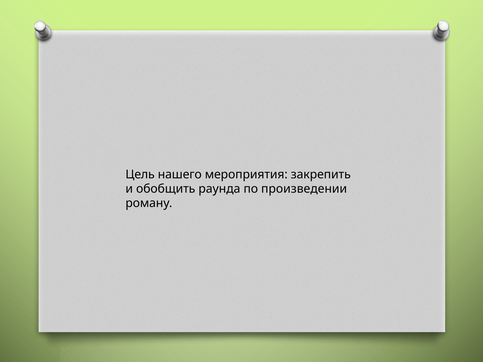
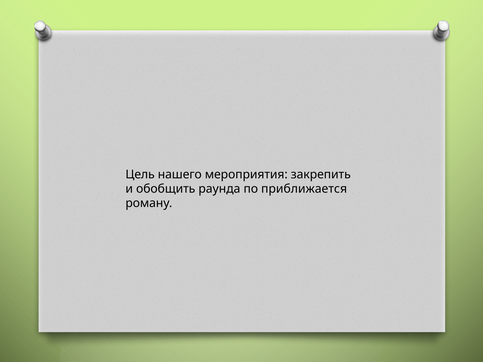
произведении: произведении -> приближается
